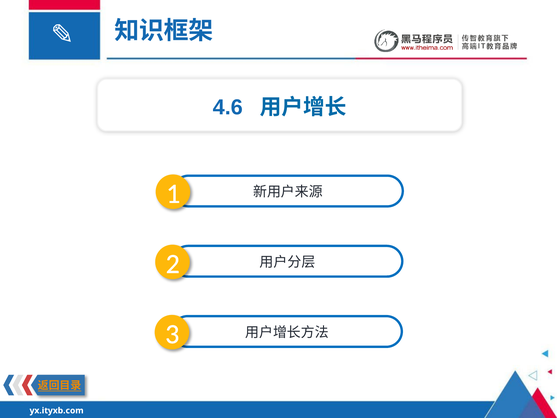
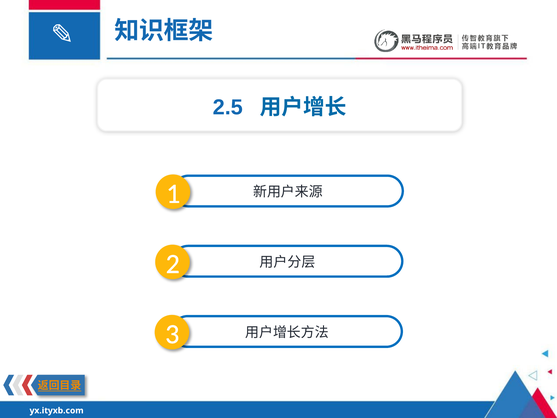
4.6: 4.6 -> 2.5
